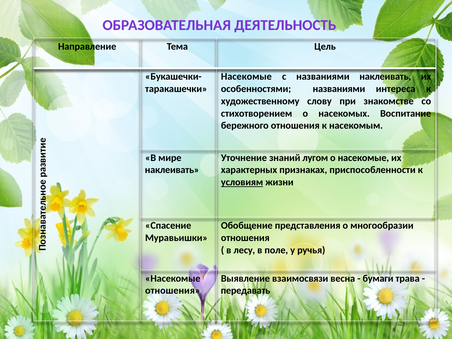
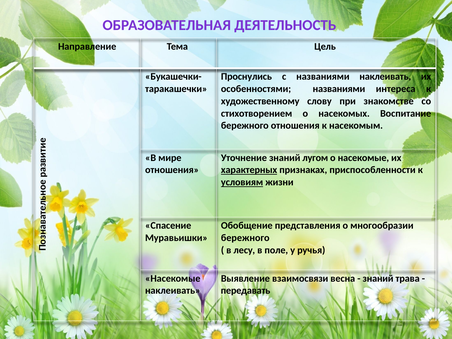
Насекомые at (246, 77): Насекомые -> Проснулись
наклеивать at (172, 170): наклеивать -> отношения
характерных underline: none -> present
отношения at (245, 238): отношения -> бережного
бумаги at (378, 278): бумаги -> знаний
отношения at (173, 291): отношения -> наклеивать
